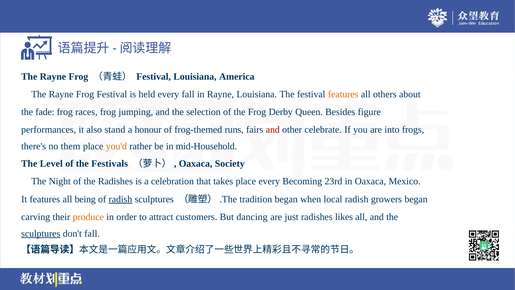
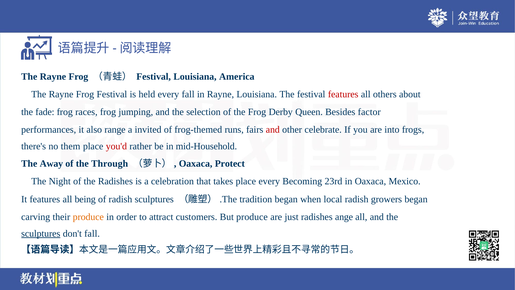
features at (343, 94) colour: orange -> red
figure: figure -> factor
stand: stand -> range
honour: honour -> invited
you'd colour: orange -> red
Level: Level -> Away
Festivals: Festivals -> Through
Society: Society -> Protect
radish at (120, 199) underline: present -> none
But dancing: dancing -> produce
likes: likes -> ange
